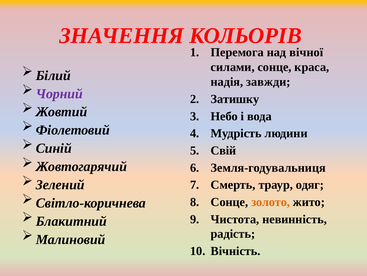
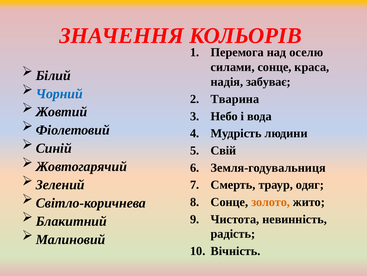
вічної: вічної -> оселю
завжди: завжди -> забуває
Чорний colour: purple -> blue
Затишку: Затишку -> Тварина
